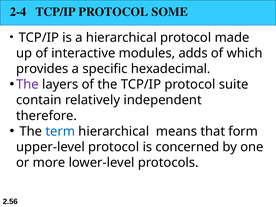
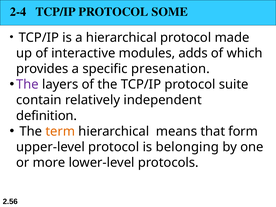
hexadecimal: hexadecimal -> presenation
therefore: therefore -> definition
term colour: blue -> orange
concerned: concerned -> belonging
